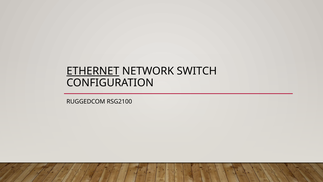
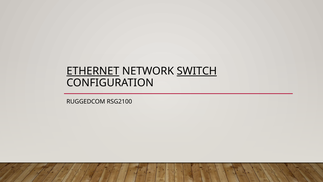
SWITCH underline: none -> present
